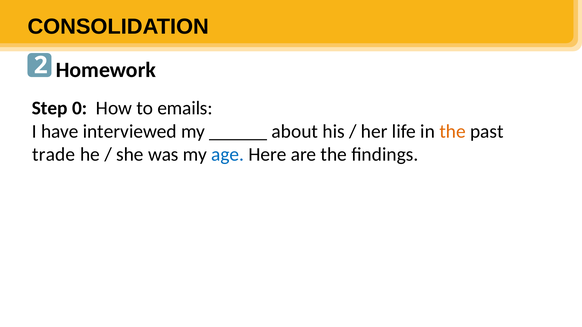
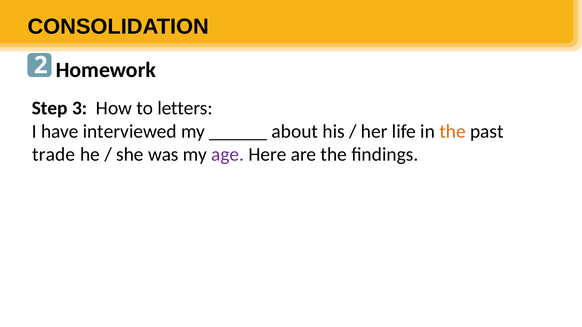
0: 0 -> 3
emails: emails -> letters
age colour: blue -> purple
